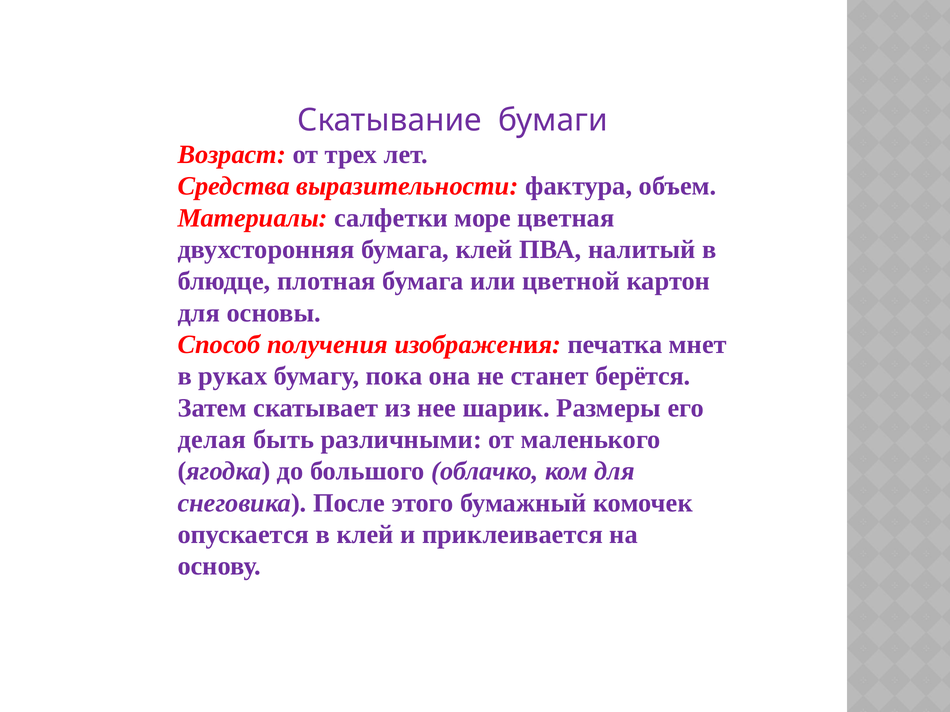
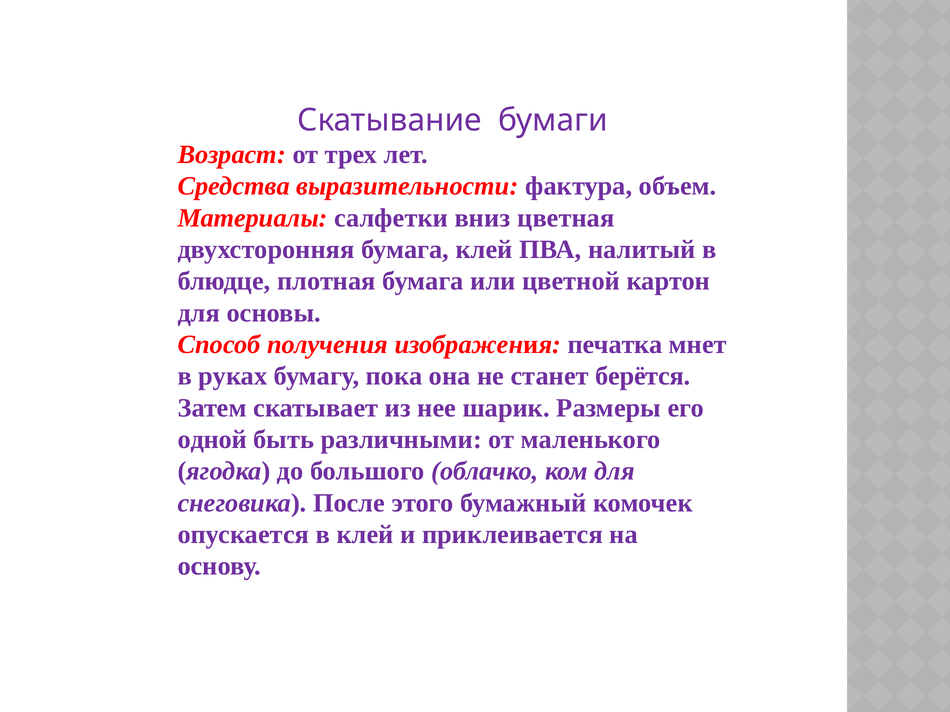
море: море -> вниз
делая: делая -> одной
